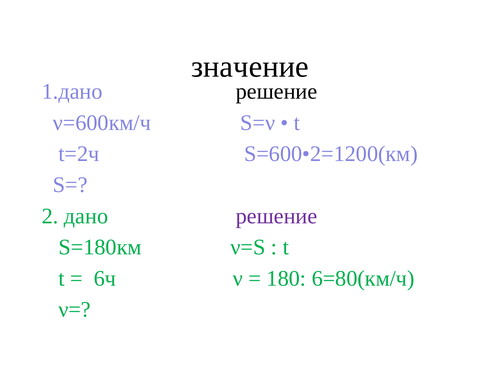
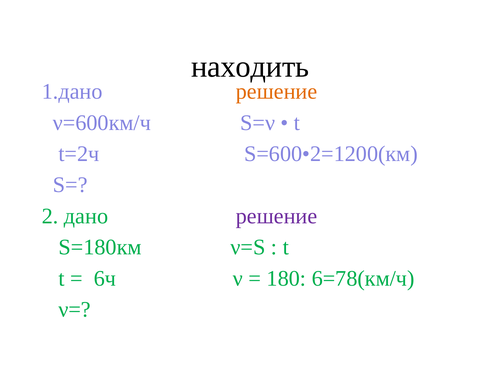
значение: значение -> находить
решение at (277, 92) colour: black -> orange
6=80(км/ч: 6=80(км/ч -> 6=78(км/ч
